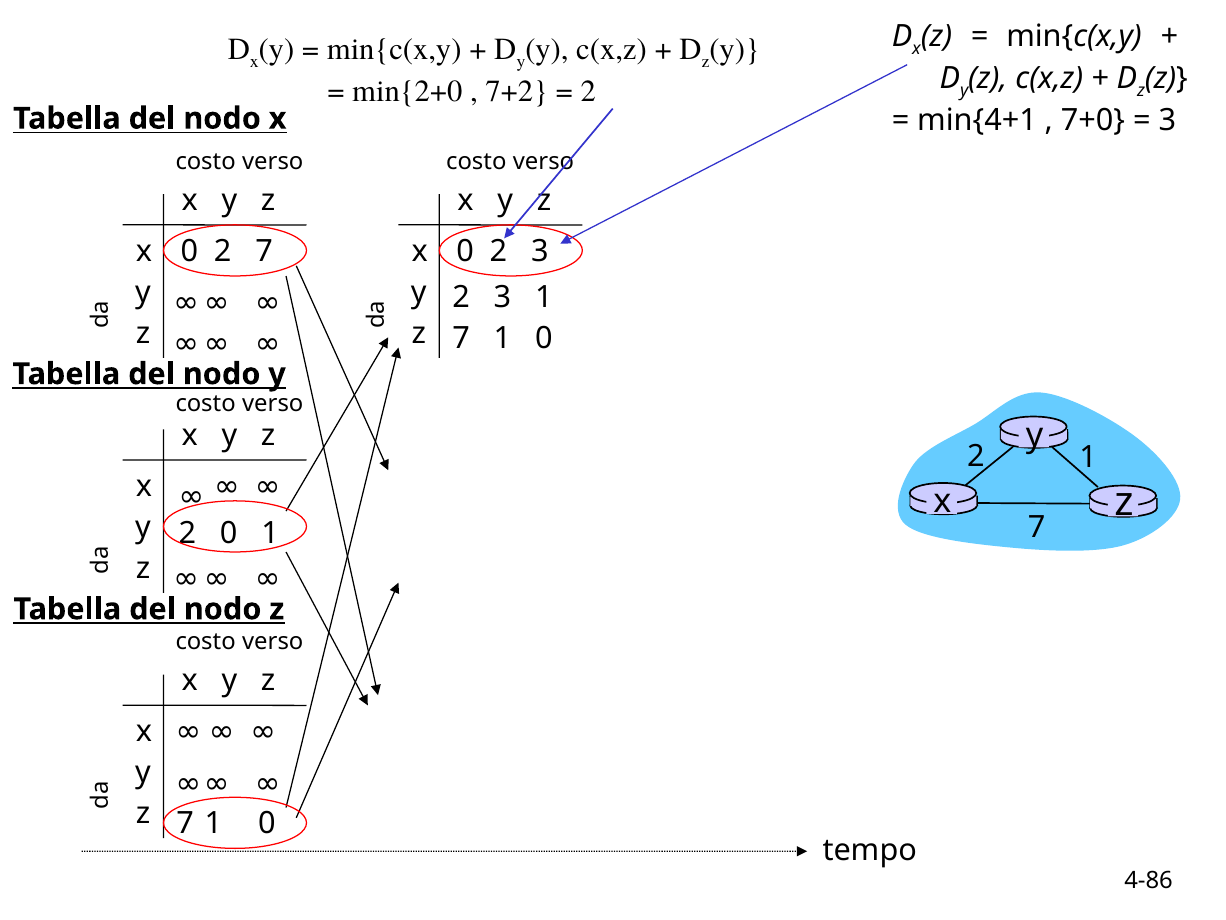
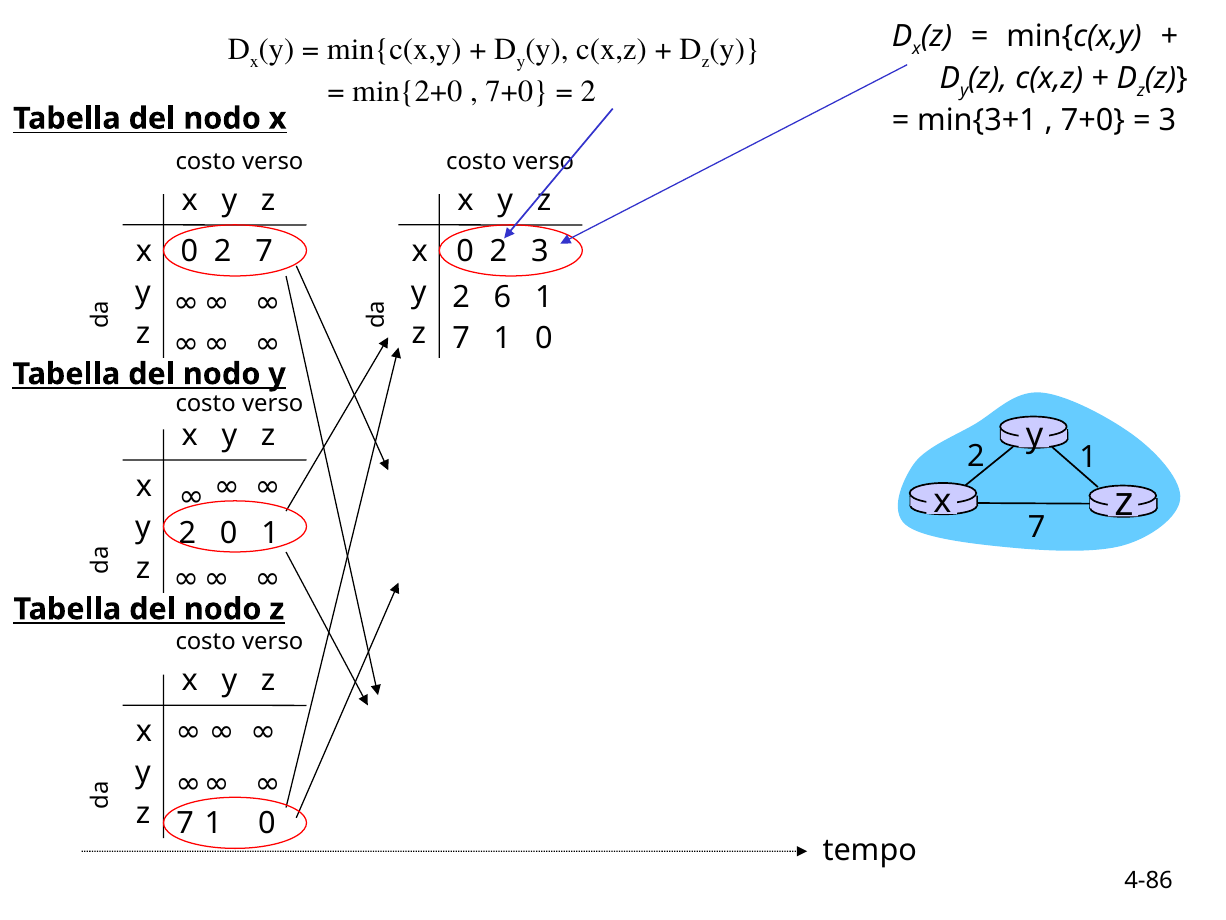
7+2 at (517, 91): 7+2 -> 7+0
min{4+1: min{4+1 -> min{3+1
3 at (502, 298): 3 -> 6
